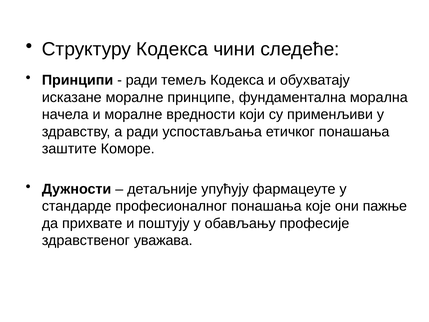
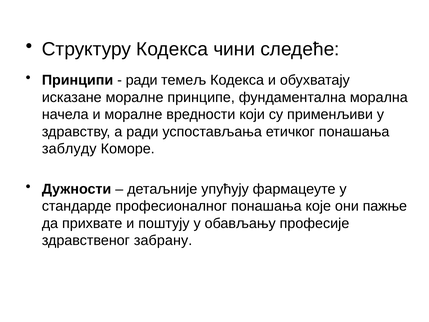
заштите: заштите -> заблуду
уважава: уважава -> забрану
